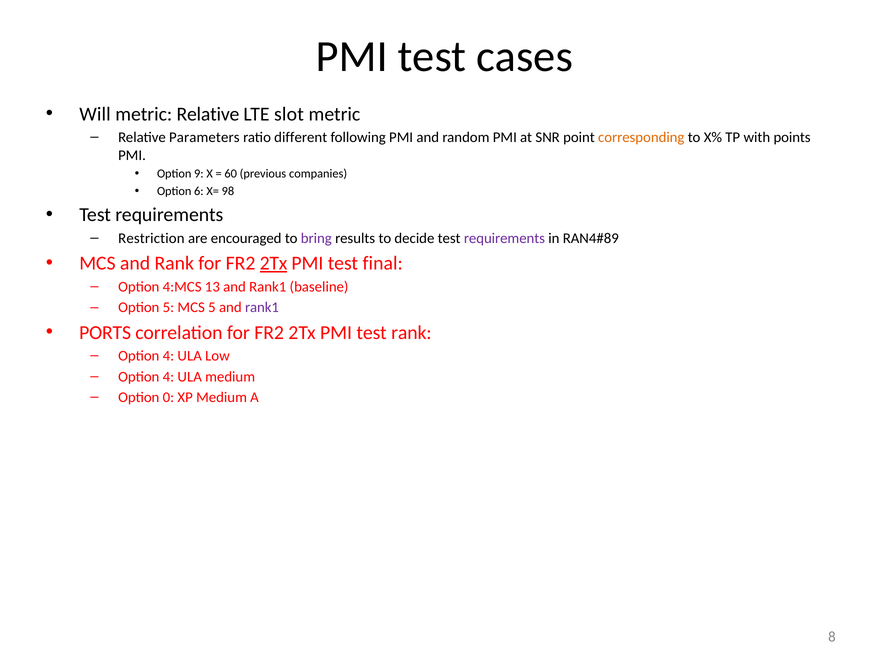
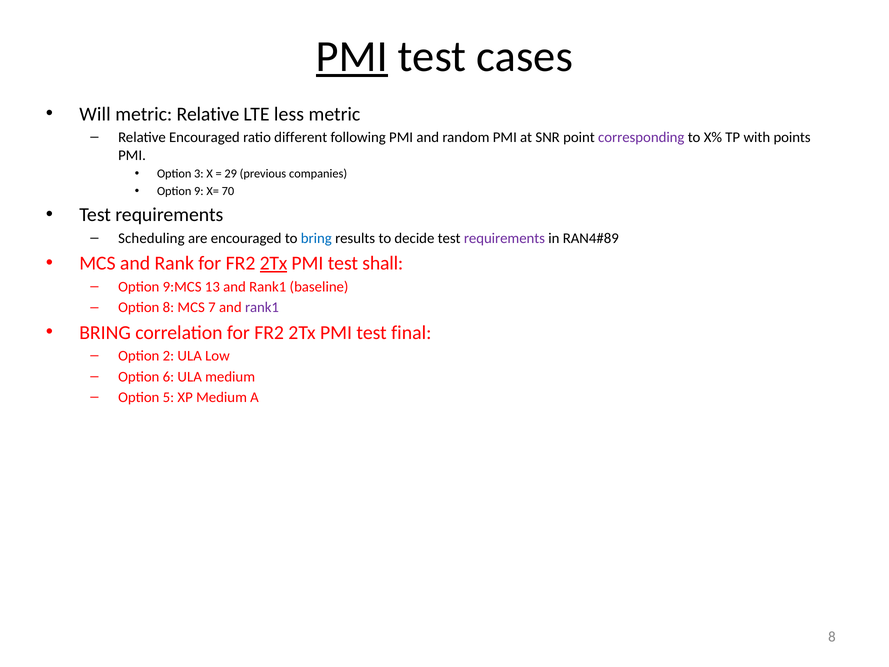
PMI at (352, 56) underline: none -> present
slot: slot -> less
Relative Parameters: Parameters -> Encouraged
corresponding colour: orange -> purple
9: 9 -> 3
60: 60 -> 29
6: 6 -> 9
98: 98 -> 70
Restriction: Restriction -> Scheduling
bring at (316, 238) colour: purple -> blue
final: final -> shall
4:MCS: 4:MCS -> 9:MCS
Option 5: 5 -> 8
MCS 5: 5 -> 7
PORTS at (105, 332): PORTS -> BRING
test rank: rank -> final
4 at (168, 356): 4 -> 2
4 at (168, 377): 4 -> 6
0: 0 -> 5
